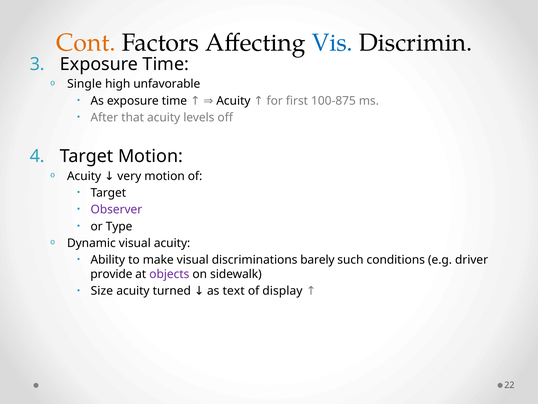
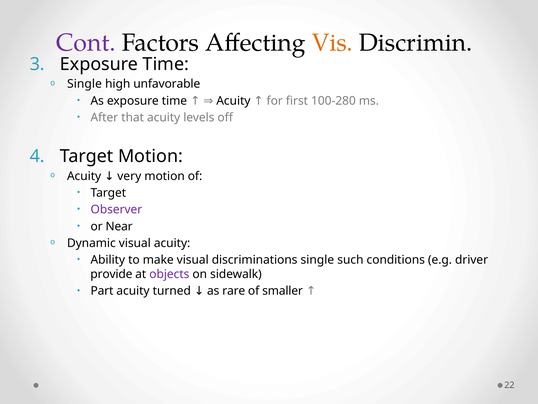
Cont colour: orange -> purple
Vis colour: blue -> orange
100-875: 100-875 -> 100-280
Type: Type -> Near
discriminations barely: barely -> single
Size: Size -> Part
text: text -> rare
display: display -> smaller
